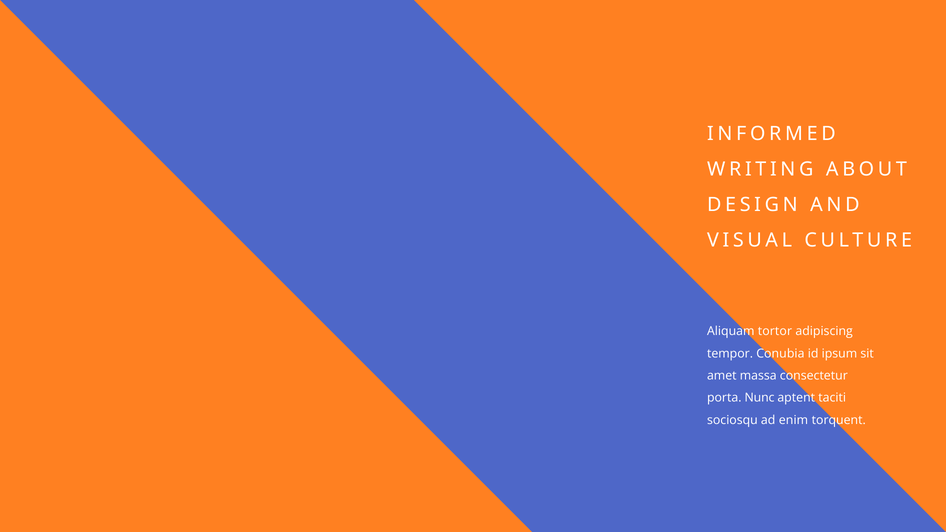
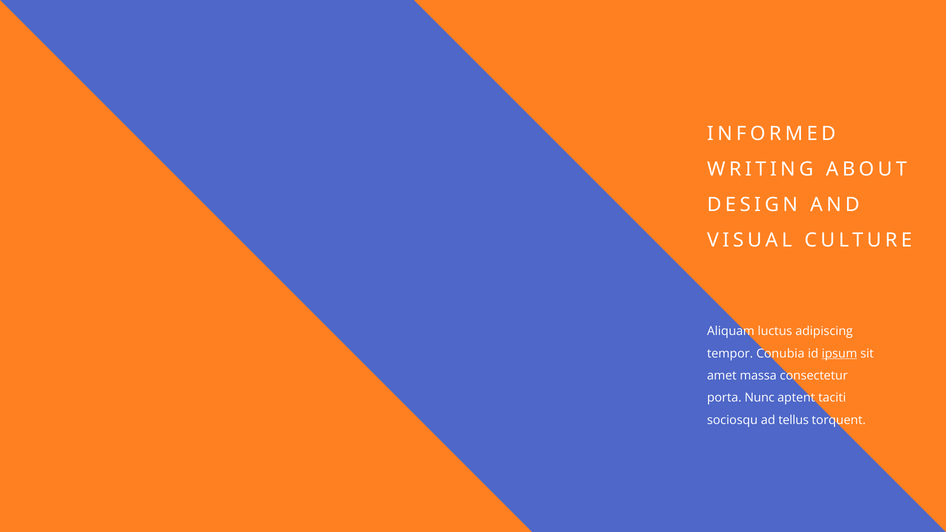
tortor: tortor -> luctus
ipsum underline: none -> present
enim: enim -> tellus
